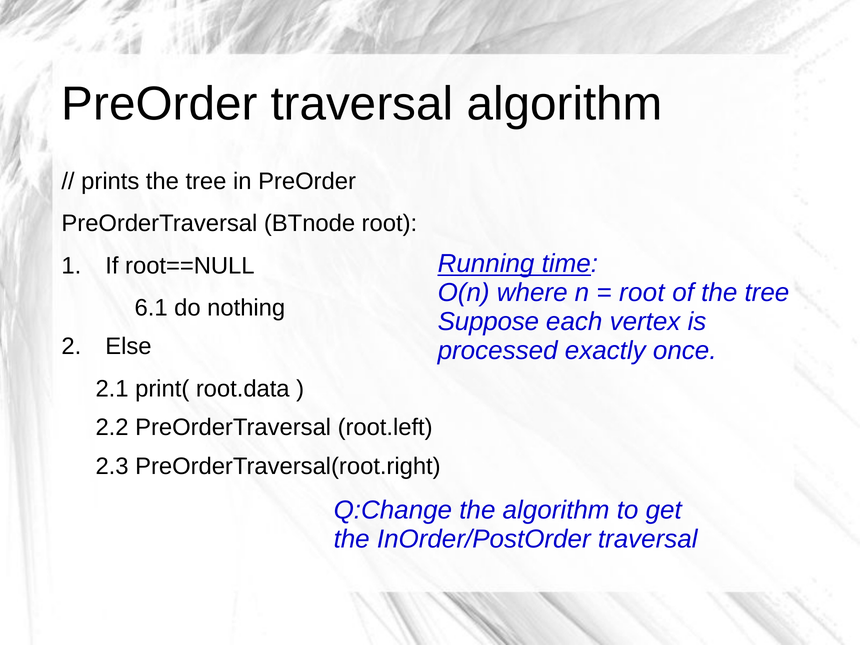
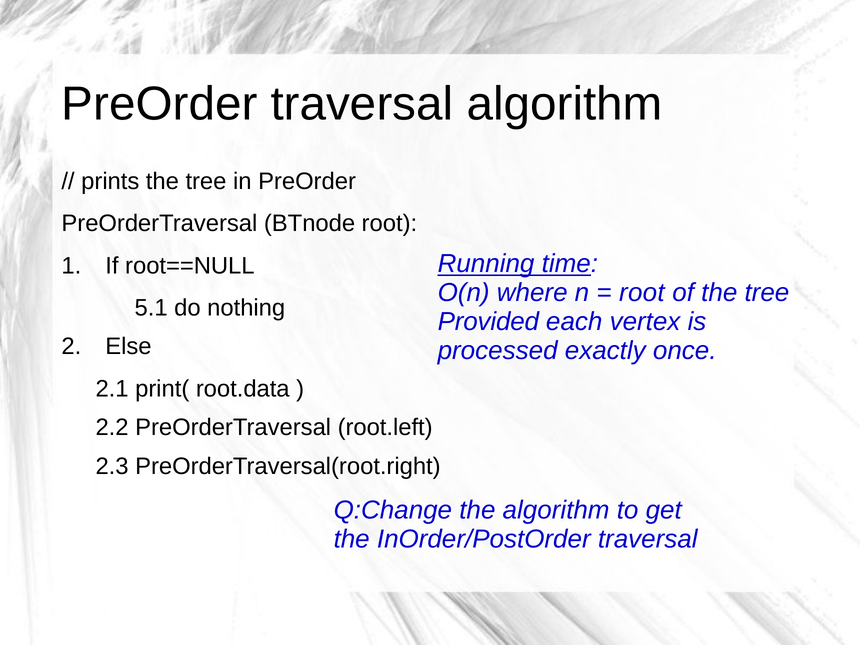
6.1: 6.1 -> 5.1
Suppose: Suppose -> Provided
